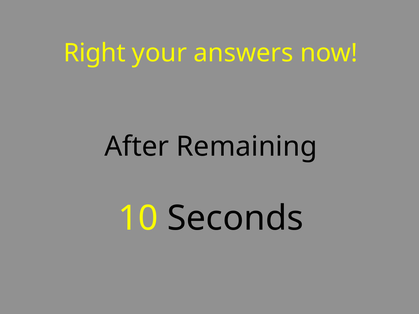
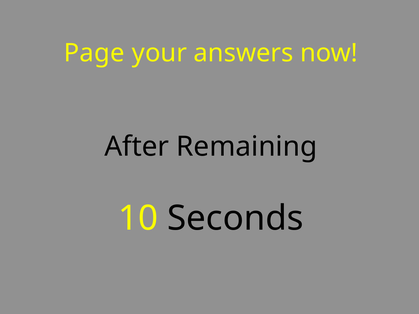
Right: Right -> Page
